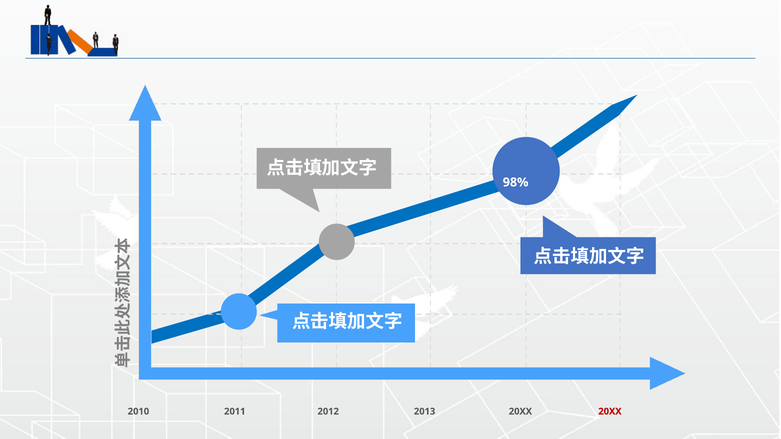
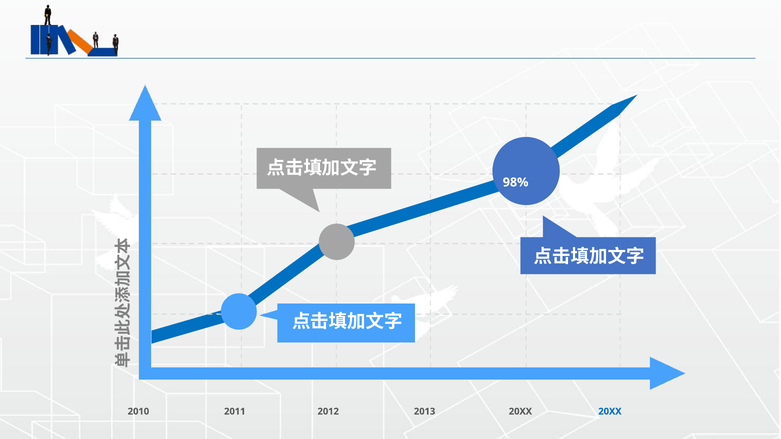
20XX at (610, 412) colour: red -> blue
